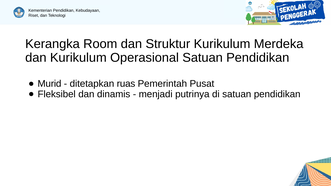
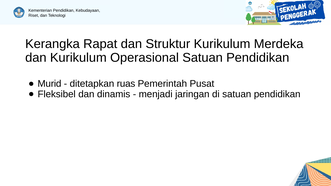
Room: Room -> Rapat
putrinya: putrinya -> jaringan
